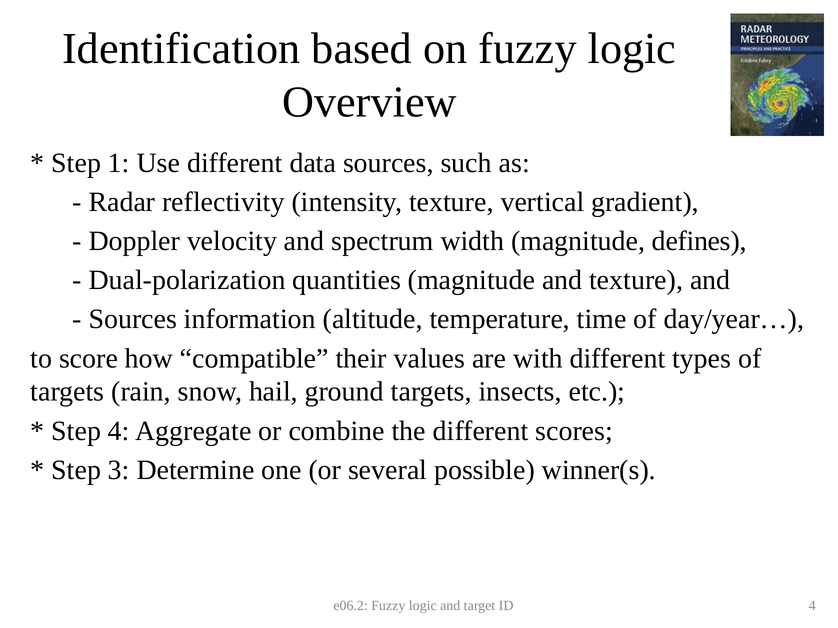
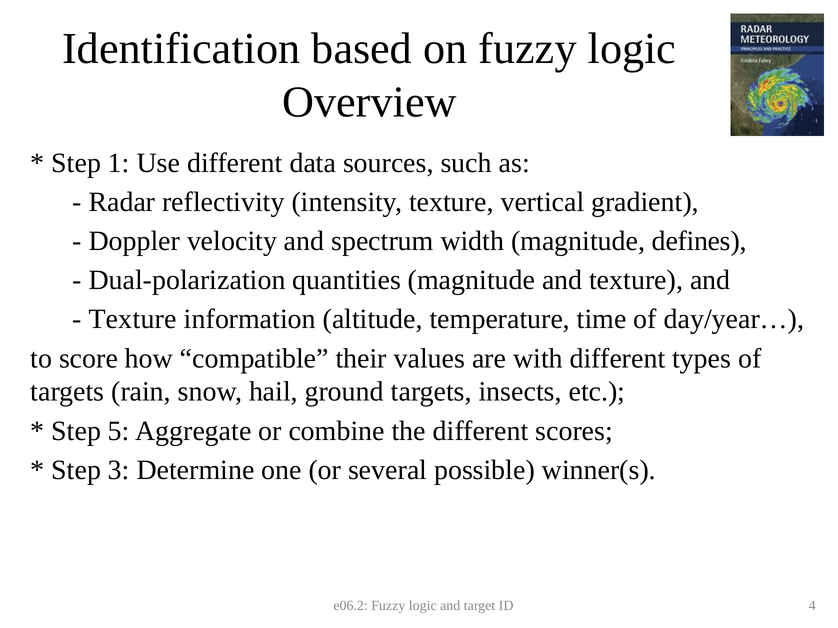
Sources at (133, 319): Sources -> Texture
Step 4: 4 -> 5
